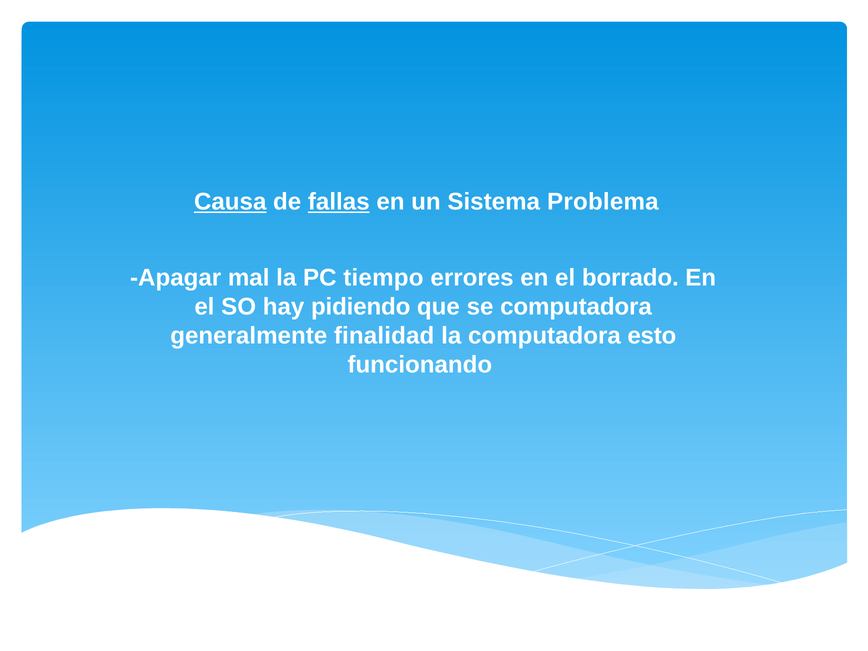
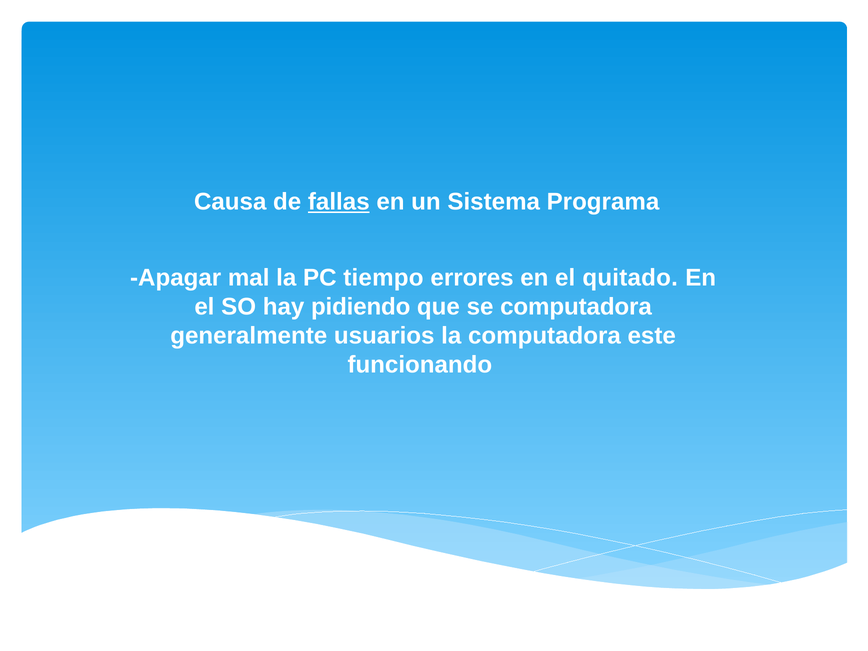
Causa underline: present -> none
Problema: Problema -> Programa
borrado: borrado -> quitado
finalidad: finalidad -> usuarios
esto: esto -> este
